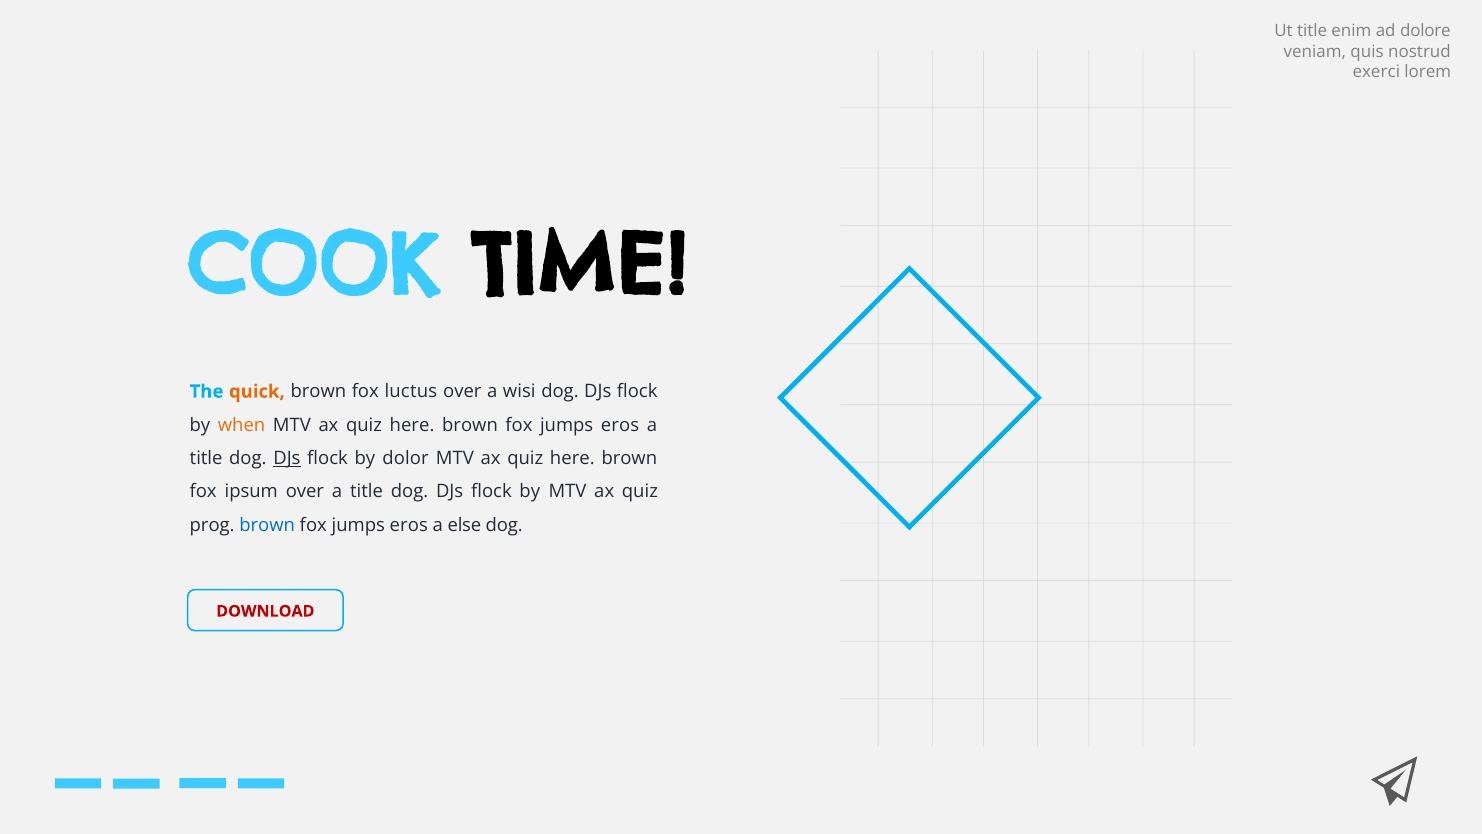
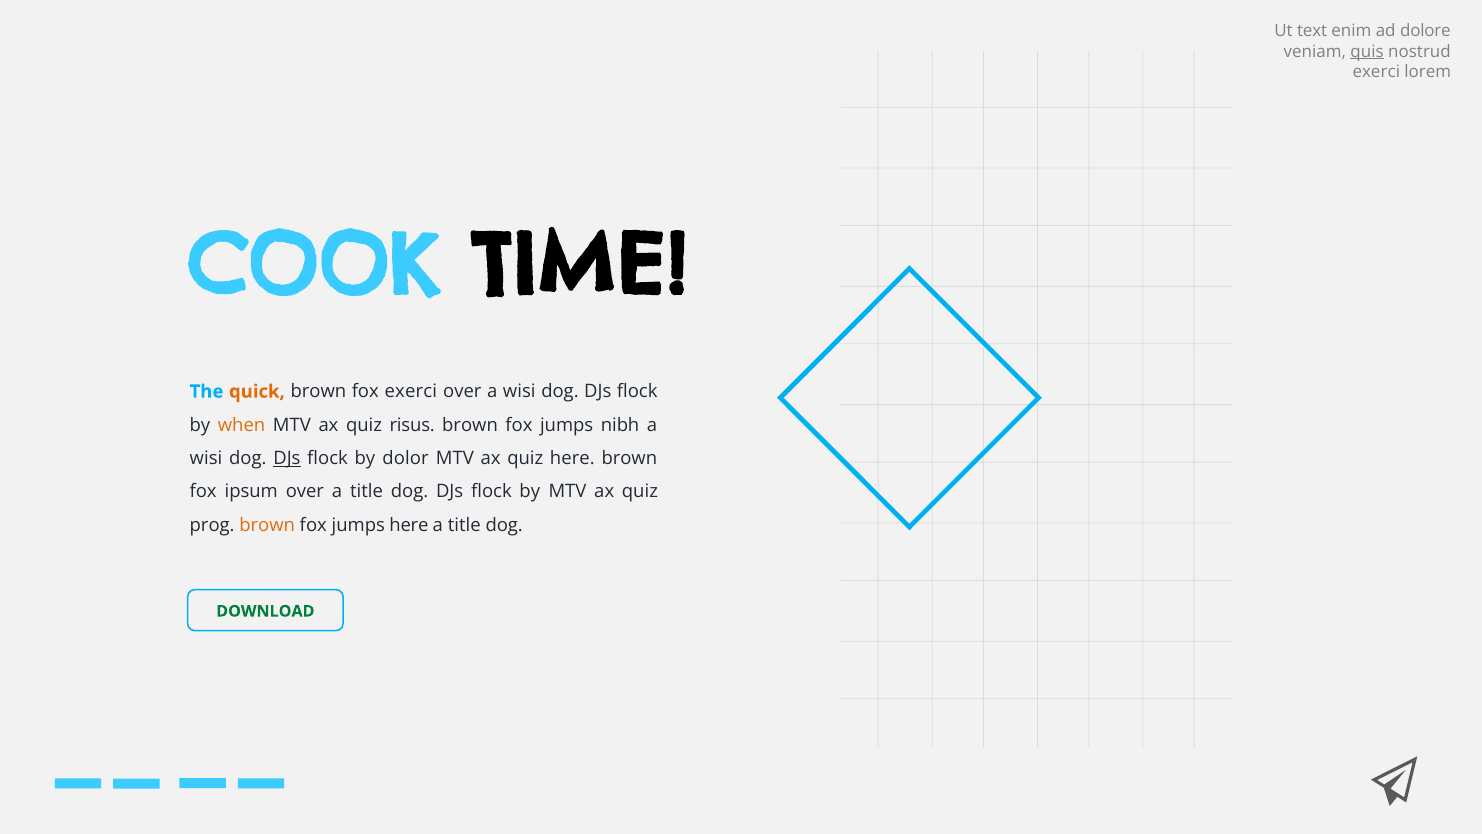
Ut title: title -> text
quis underline: none -> present
fox luctus: luctus -> exerci
here at (412, 425): here -> risus
eros at (620, 425): eros -> nibh
title at (206, 458): title -> wisi
brown at (267, 525) colour: blue -> orange
eros at (409, 525): eros -> here
else at (464, 525): else -> title
DOWNLOAD colour: red -> green
